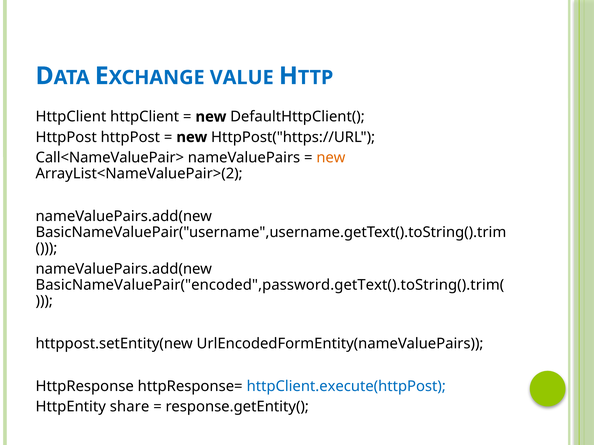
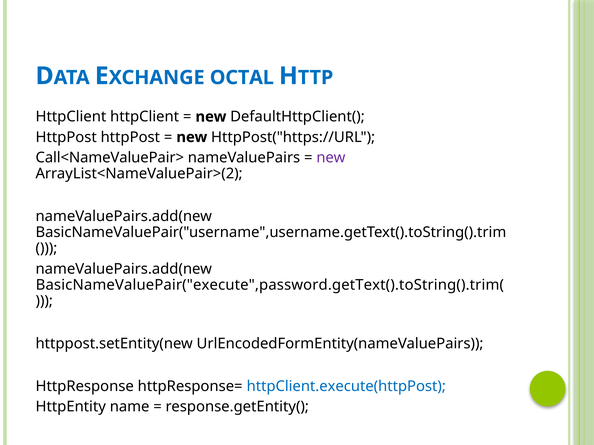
VALUE: VALUE -> OCTAL
new at (331, 158) colour: orange -> purple
BasicNameValuePair("encoded",password.getText().toString().trim(: BasicNameValuePair("encoded",password.getText().toString().trim( -> BasicNameValuePair("execute",password.getText().toString().trim(
share: share -> name
